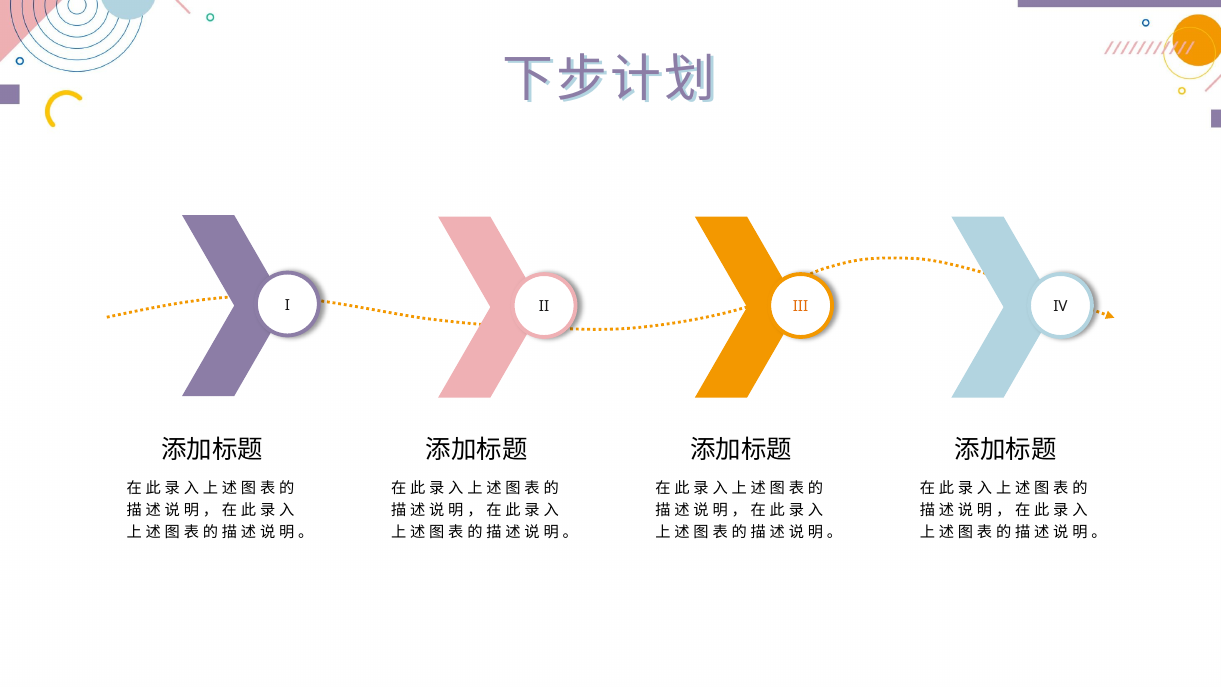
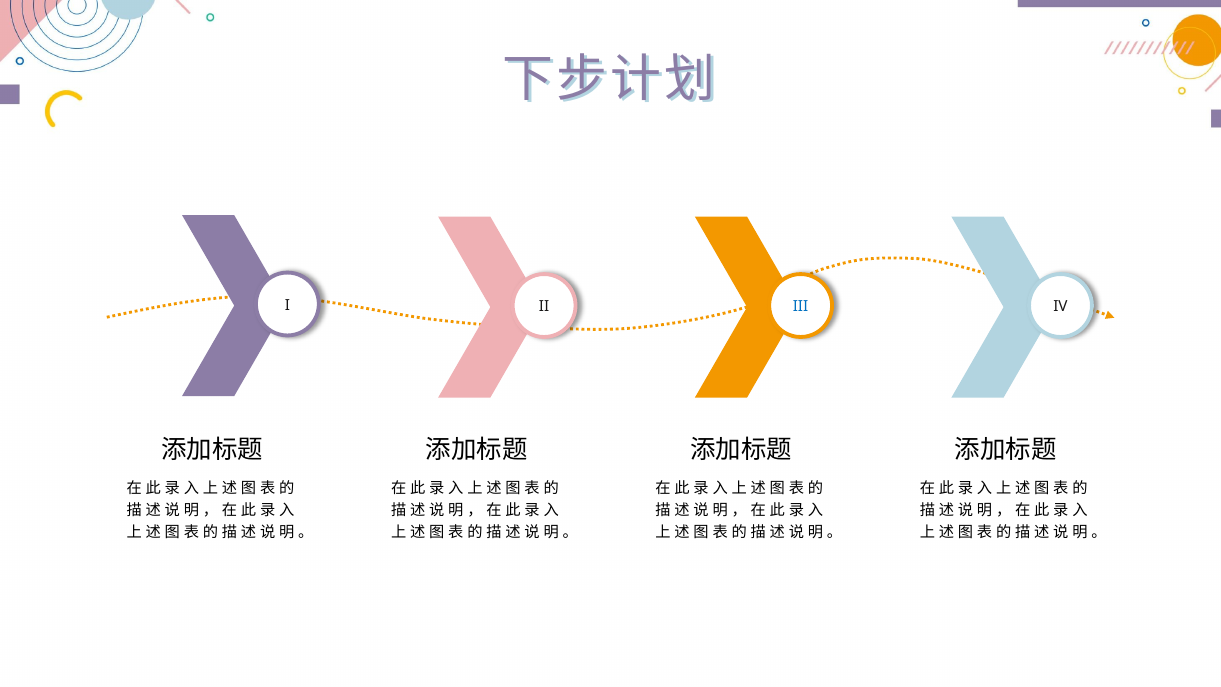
III colour: orange -> blue
